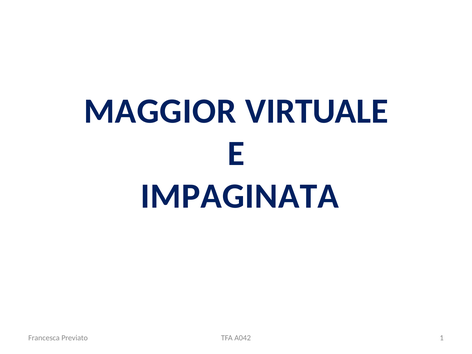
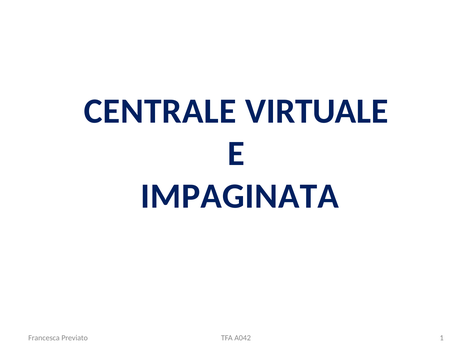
MAGGIOR: MAGGIOR -> CENTRALE
